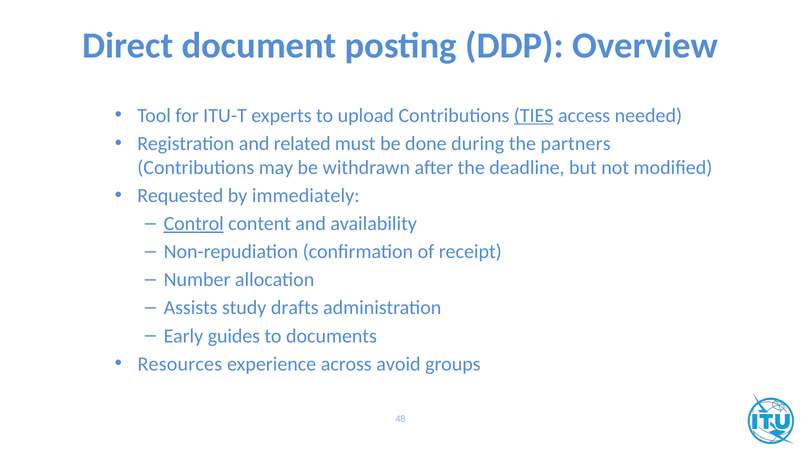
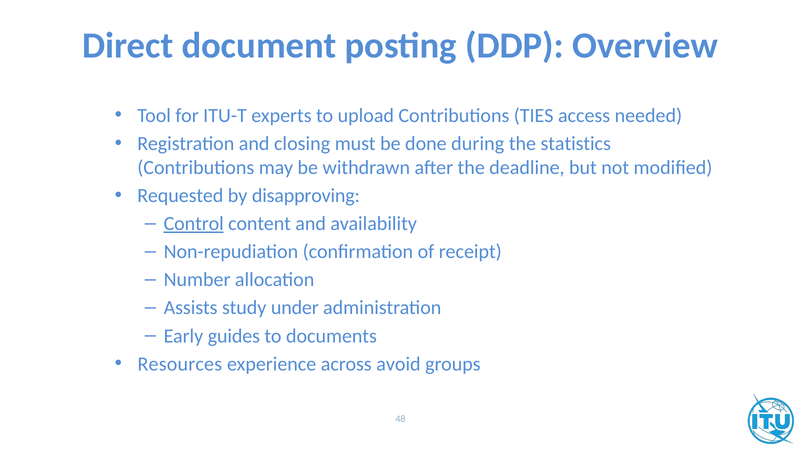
TIES underline: present -> none
related: related -> closing
partners: partners -> statistics
immediately: immediately -> disapproving
drafts: drafts -> under
